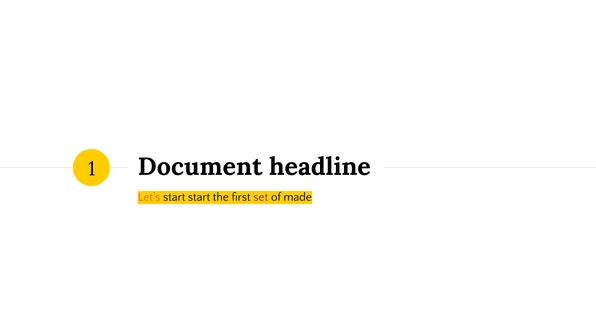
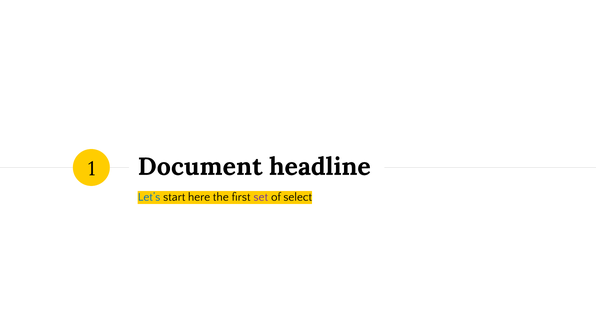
Let’s colour: orange -> blue
start start: start -> here
made: made -> select
